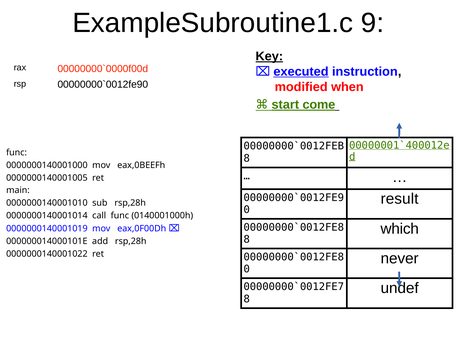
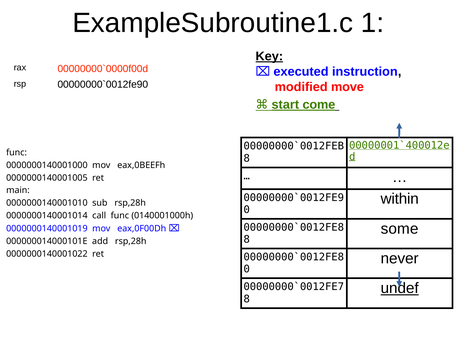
9: 9 -> 1
executed underline: present -> none
when: when -> move
result: result -> within
which: which -> some
undef underline: none -> present
